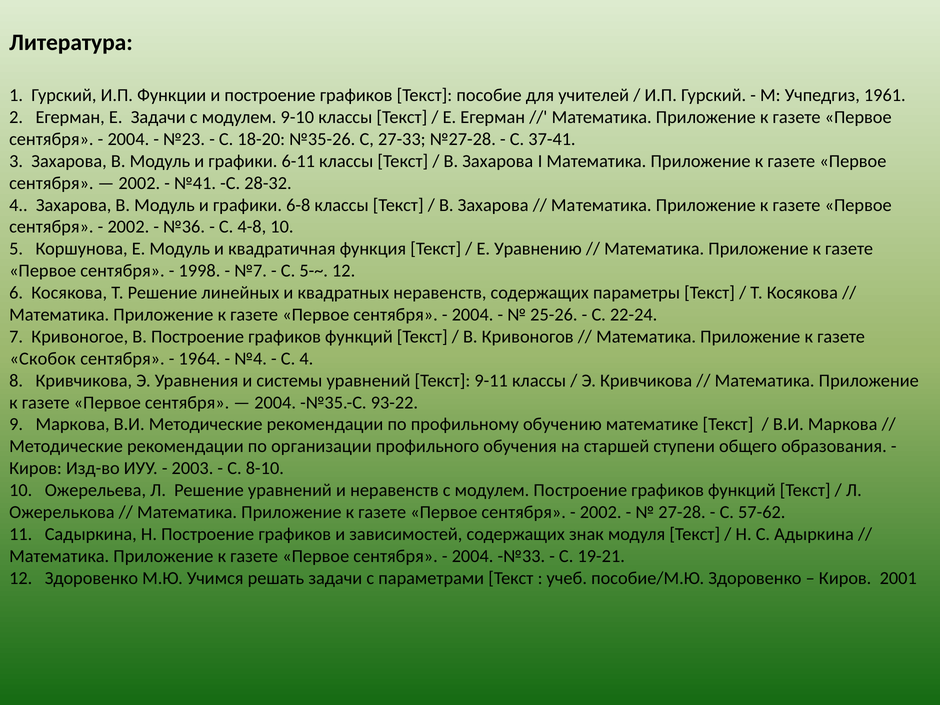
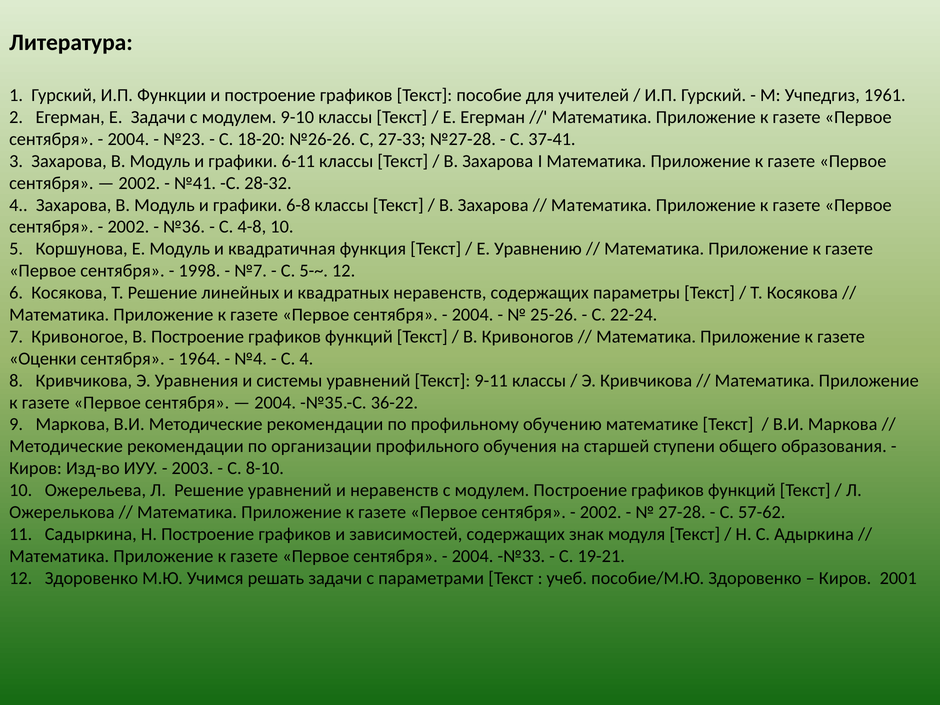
№35-26: №35-26 -> №26-26
Скобок: Скобок -> Оценки
93-22: 93-22 -> 36-22
